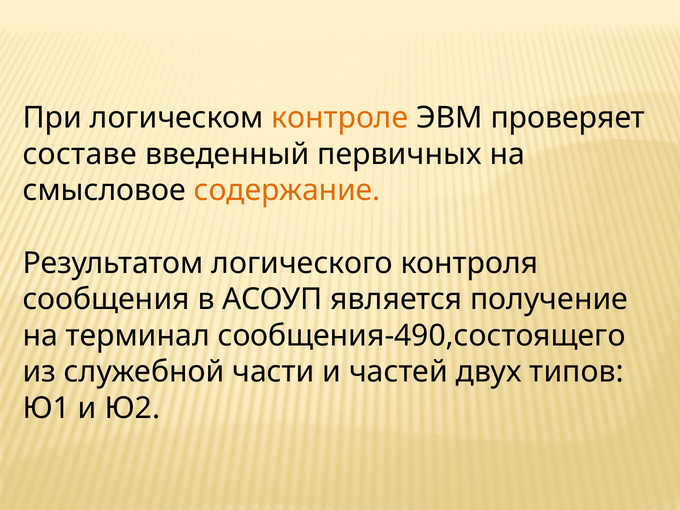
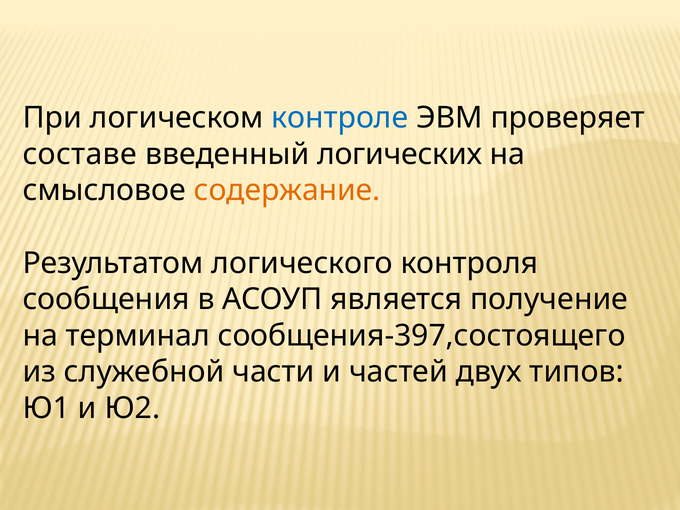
контроле colour: orange -> blue
первичных: первичных -> логических
сообщения-490,состоящего: сообщения-490,состоящего -> сообщения-397,состоящего
